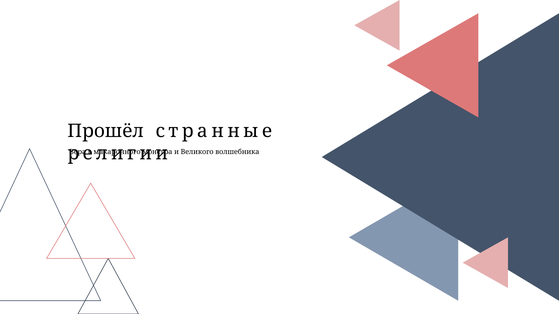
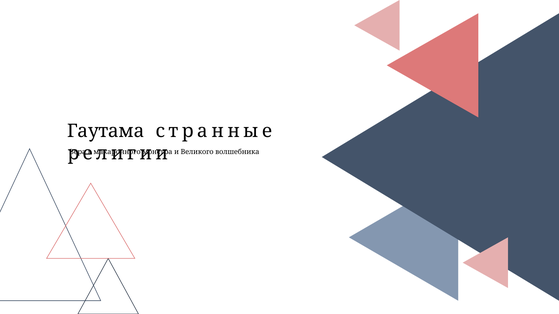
Прошёл: Прошёл -> Гаутама
